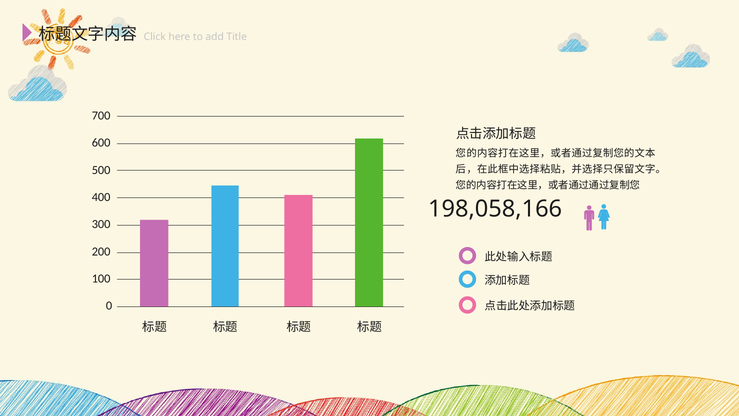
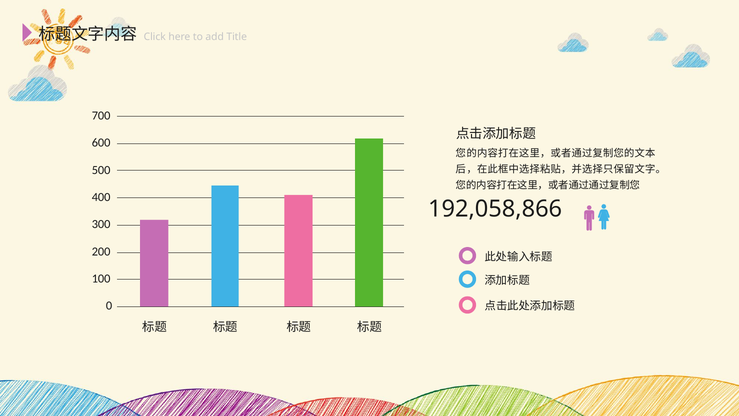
198,058,166: 198,058,166 -> 192,058,866
